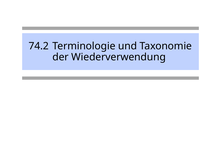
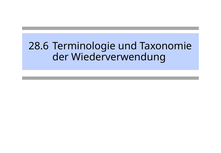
74.2: 74.2 -> 28.6
